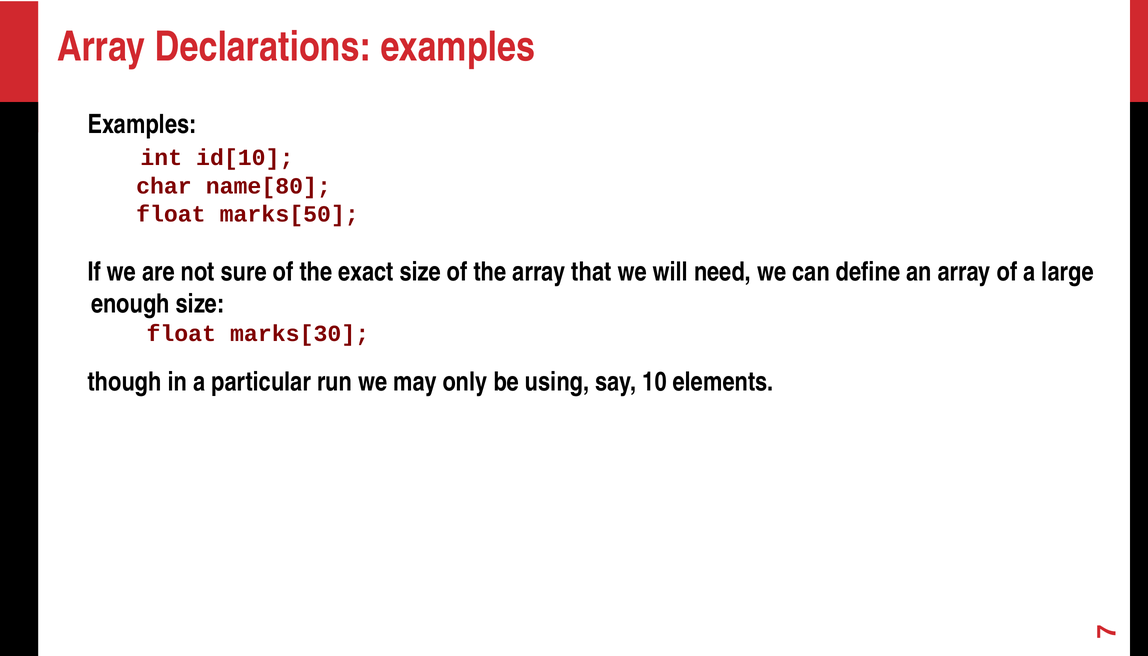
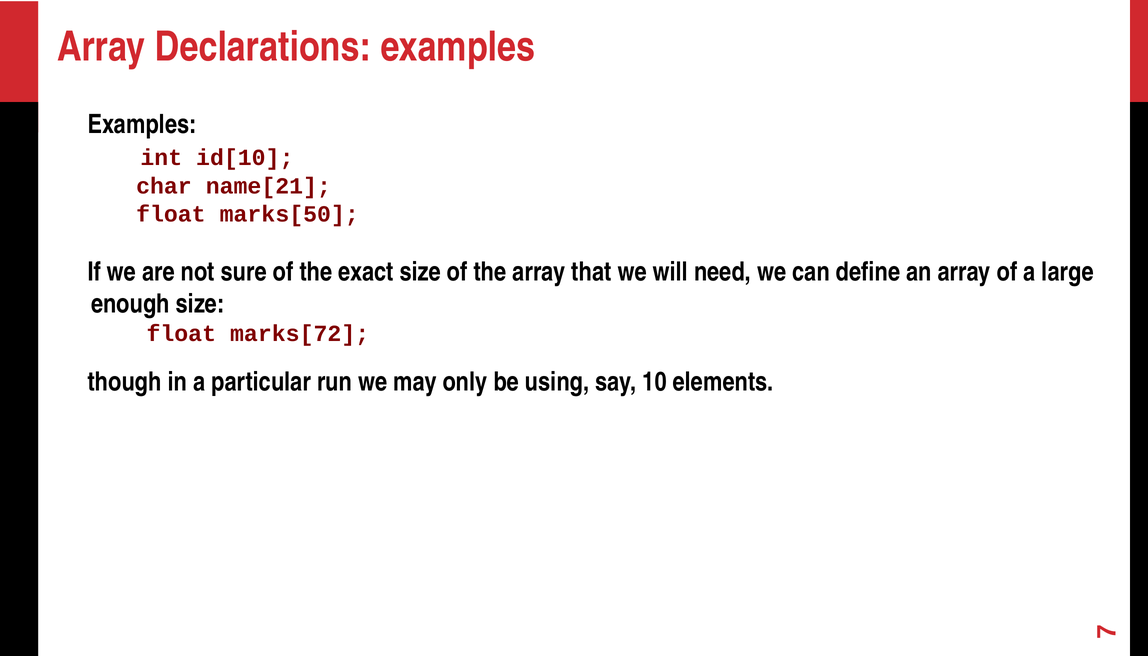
name[80: name[80 -> name[21
marks[30: marks[30 -> marks[72
